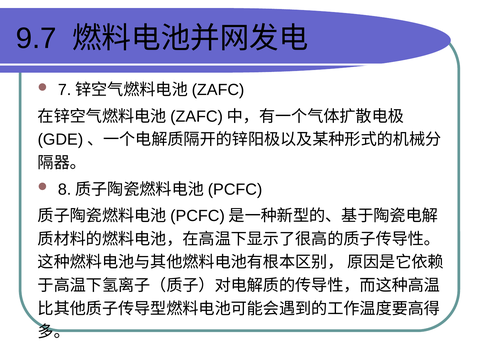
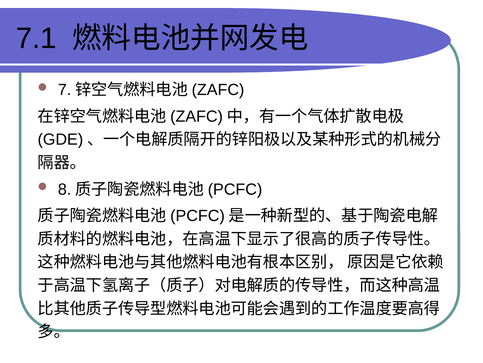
9.7: 9.7 -> 7.1
